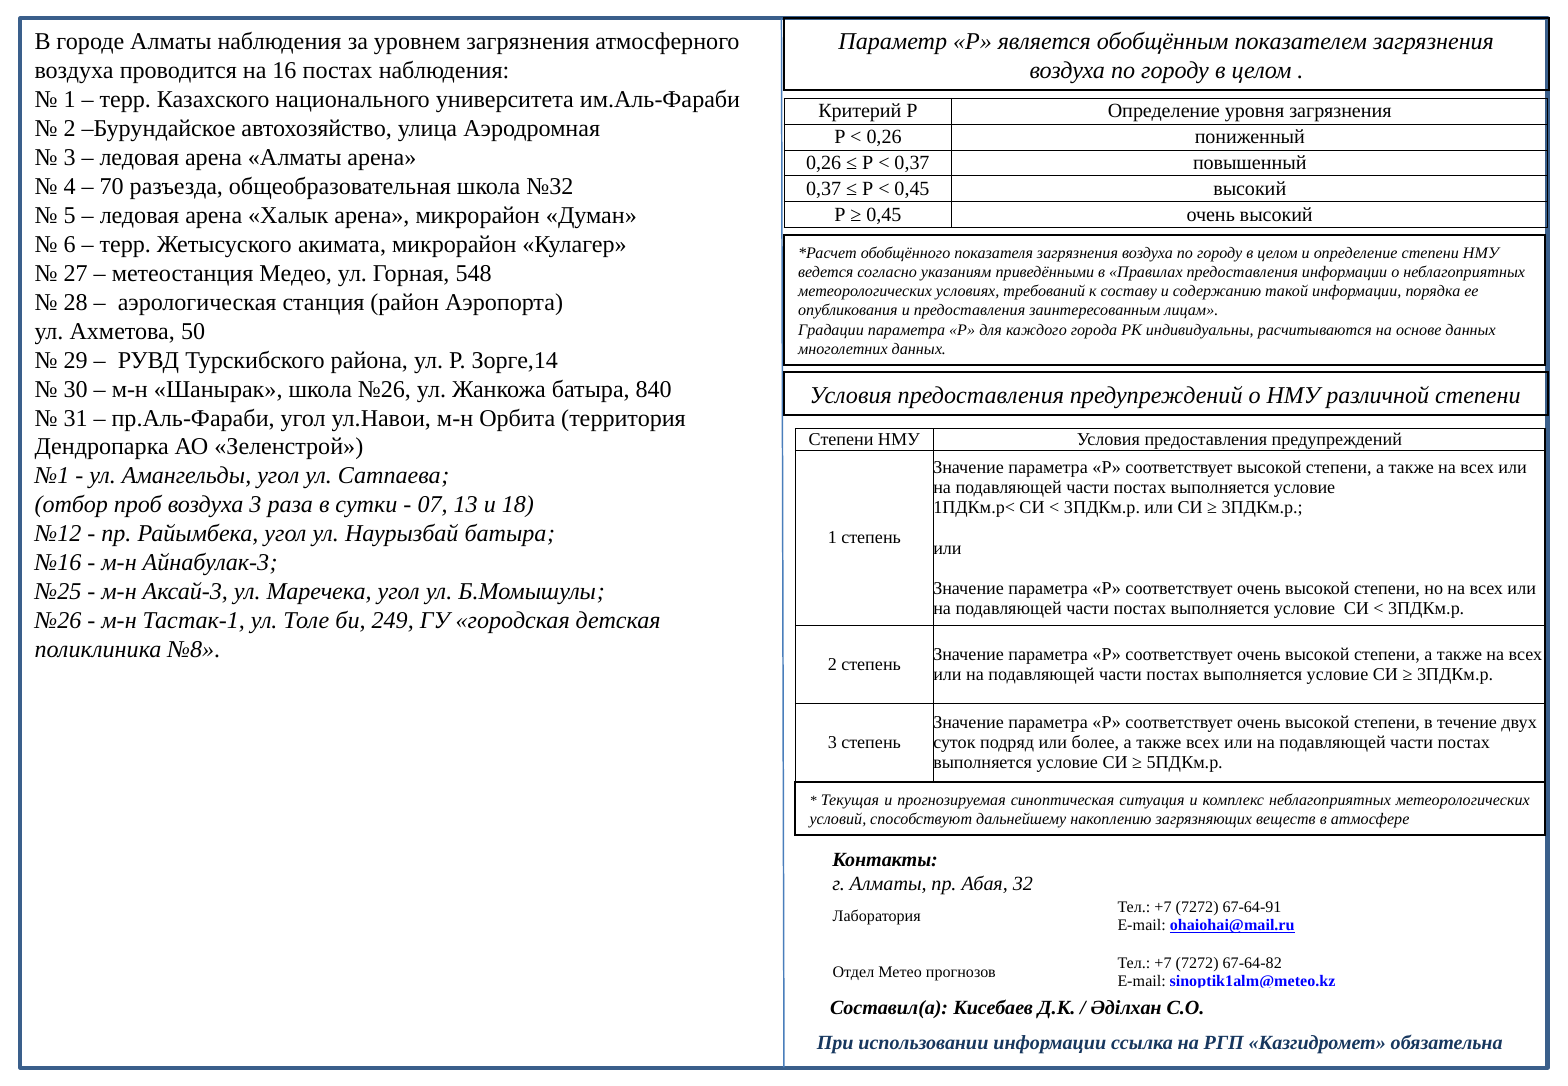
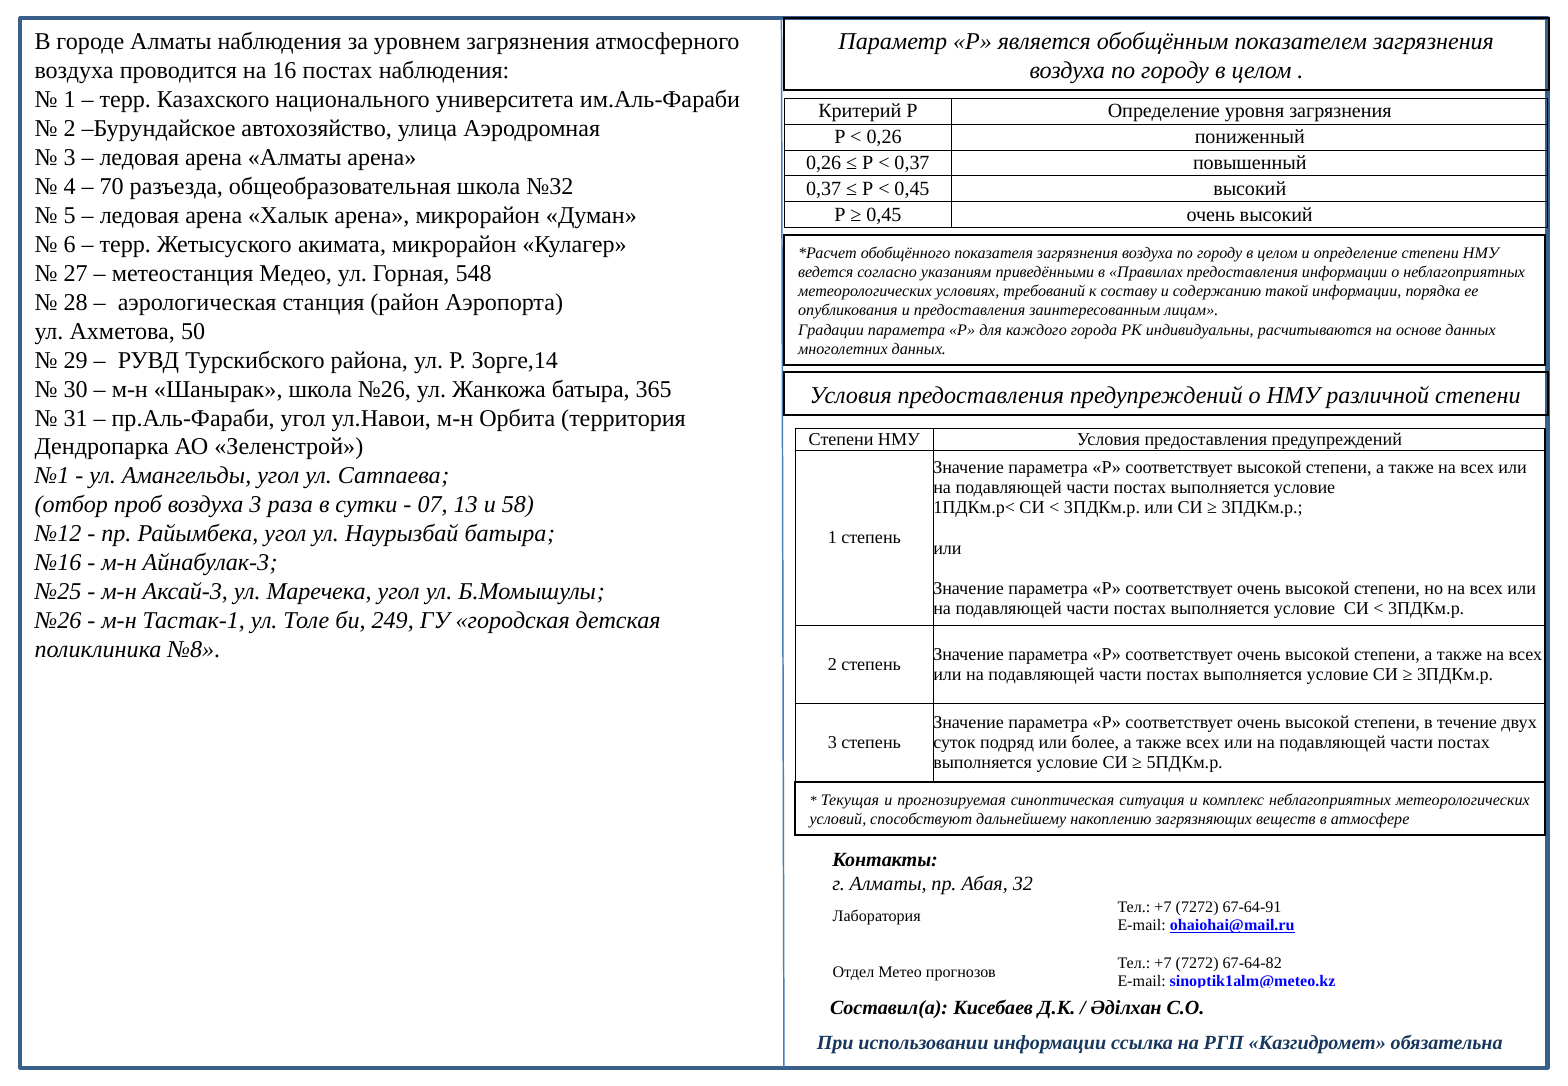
840: 840 -> 365
18: 18 -> 58
